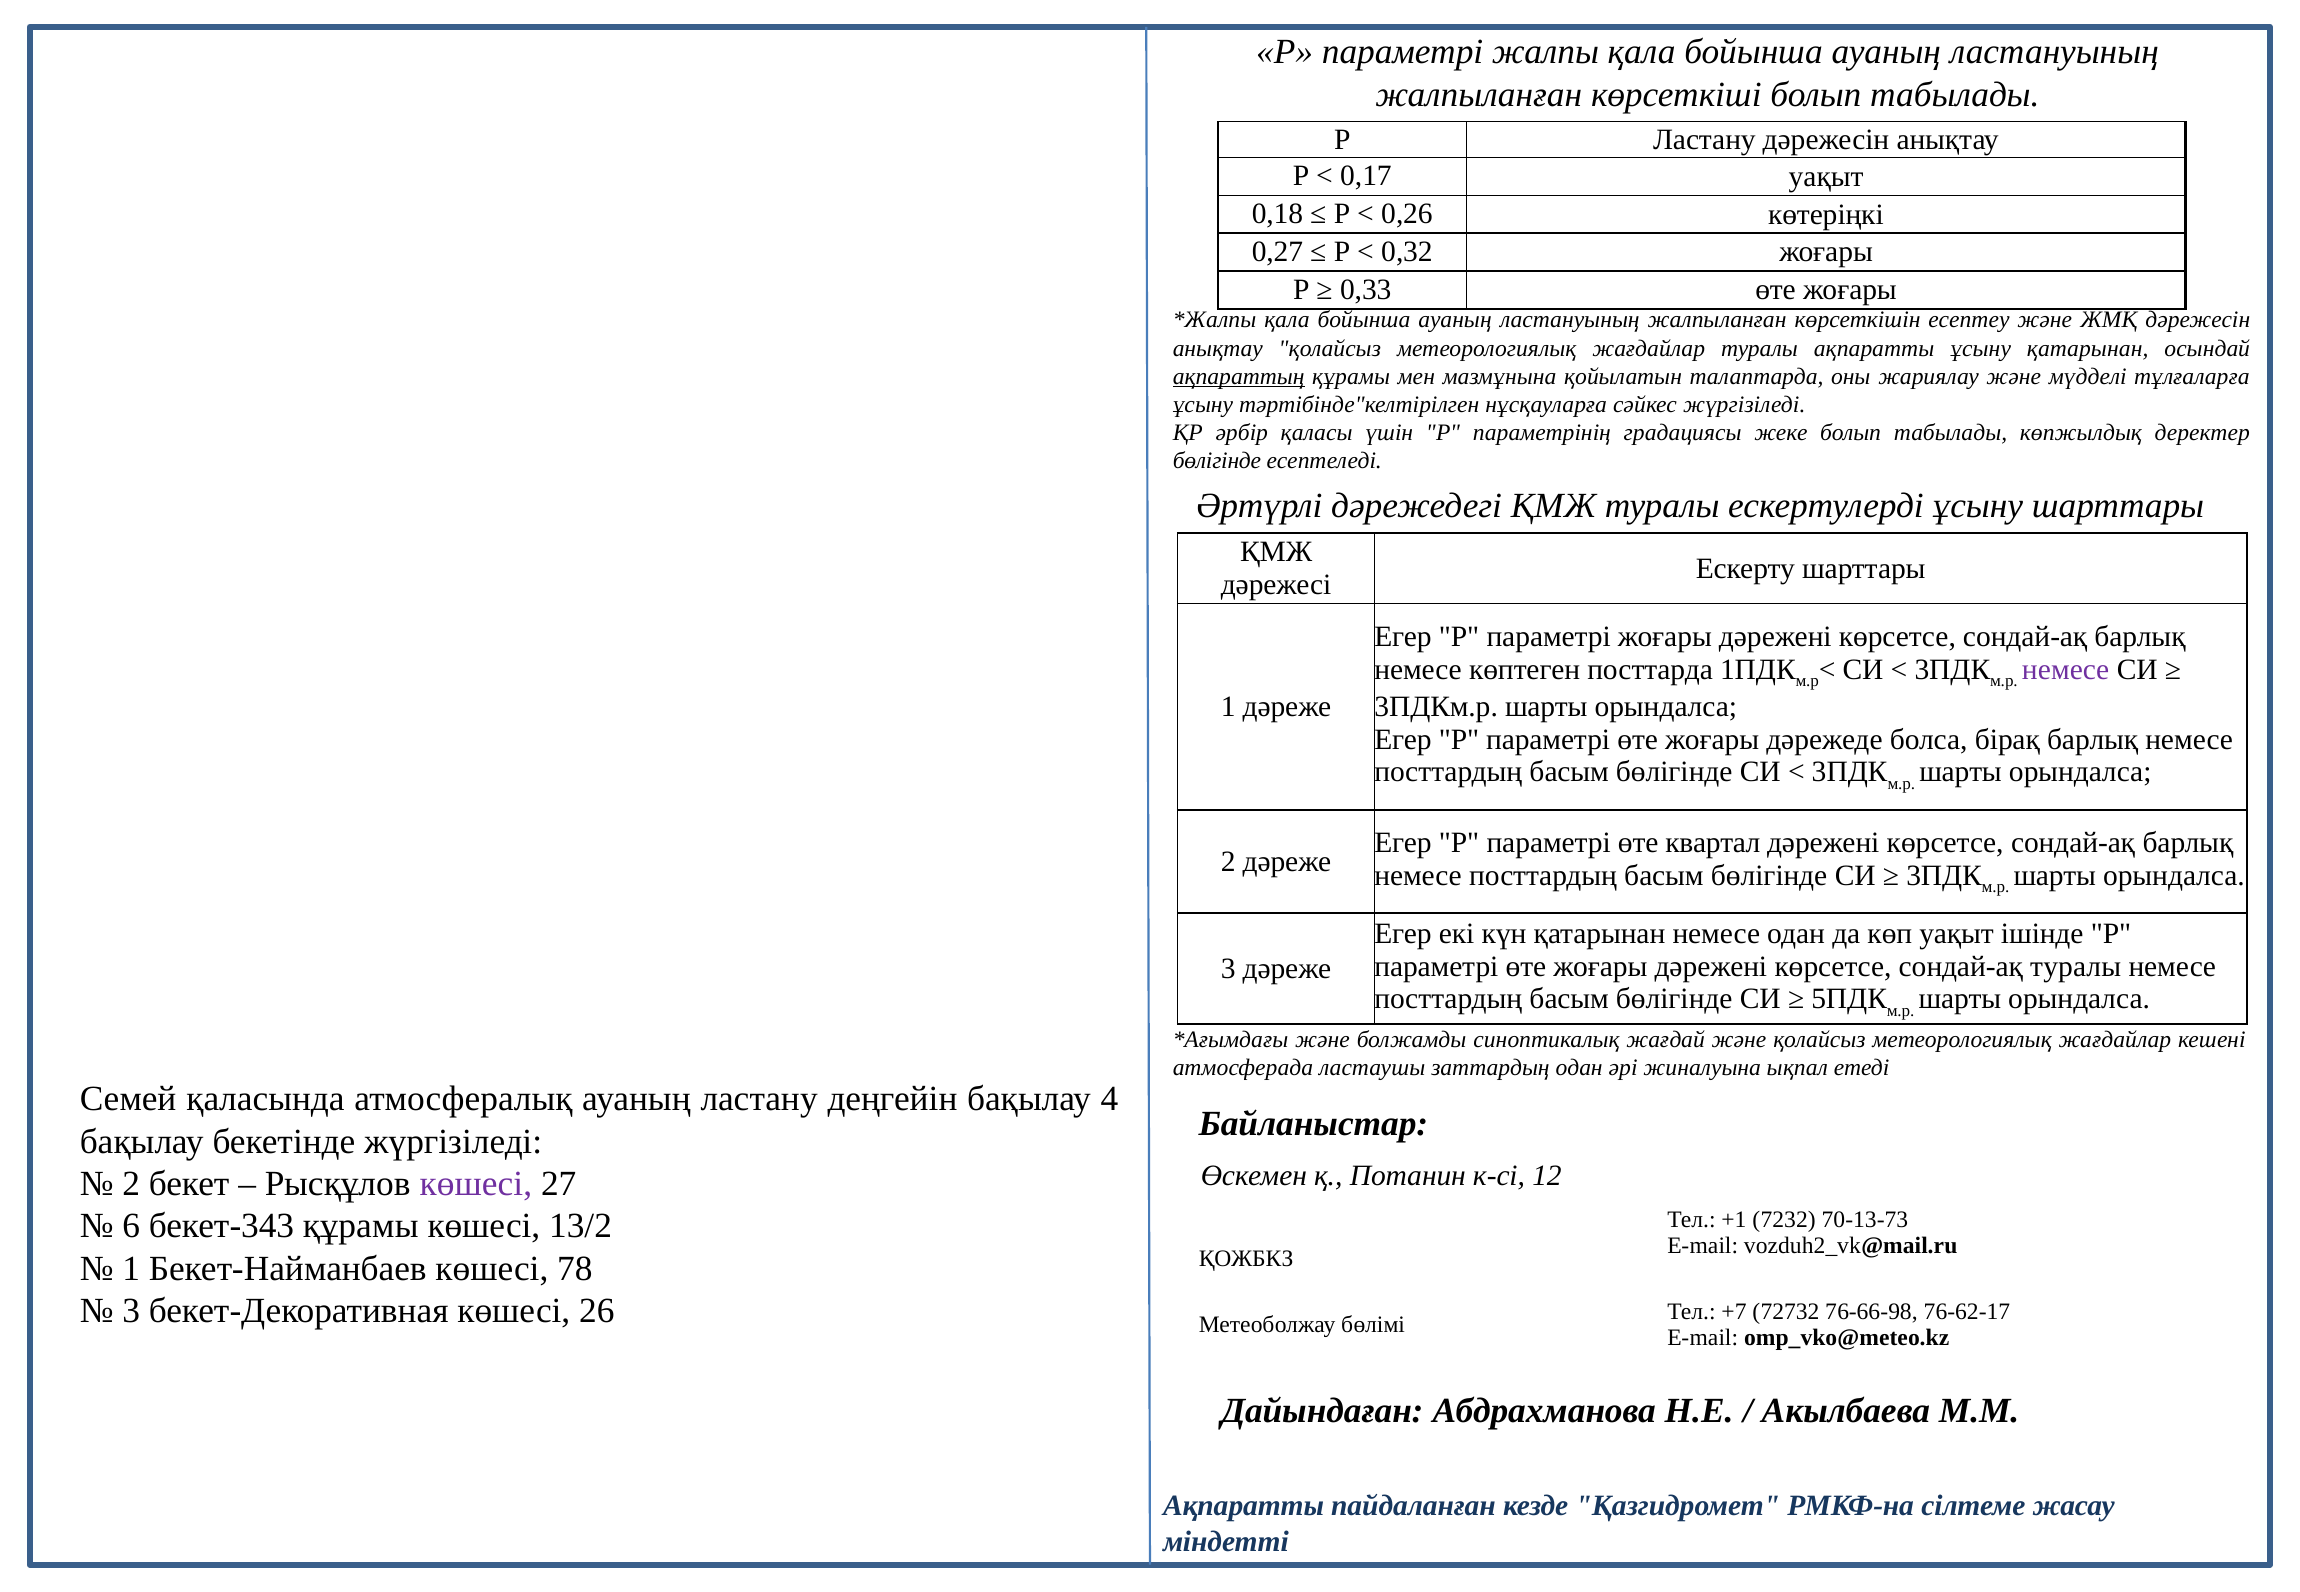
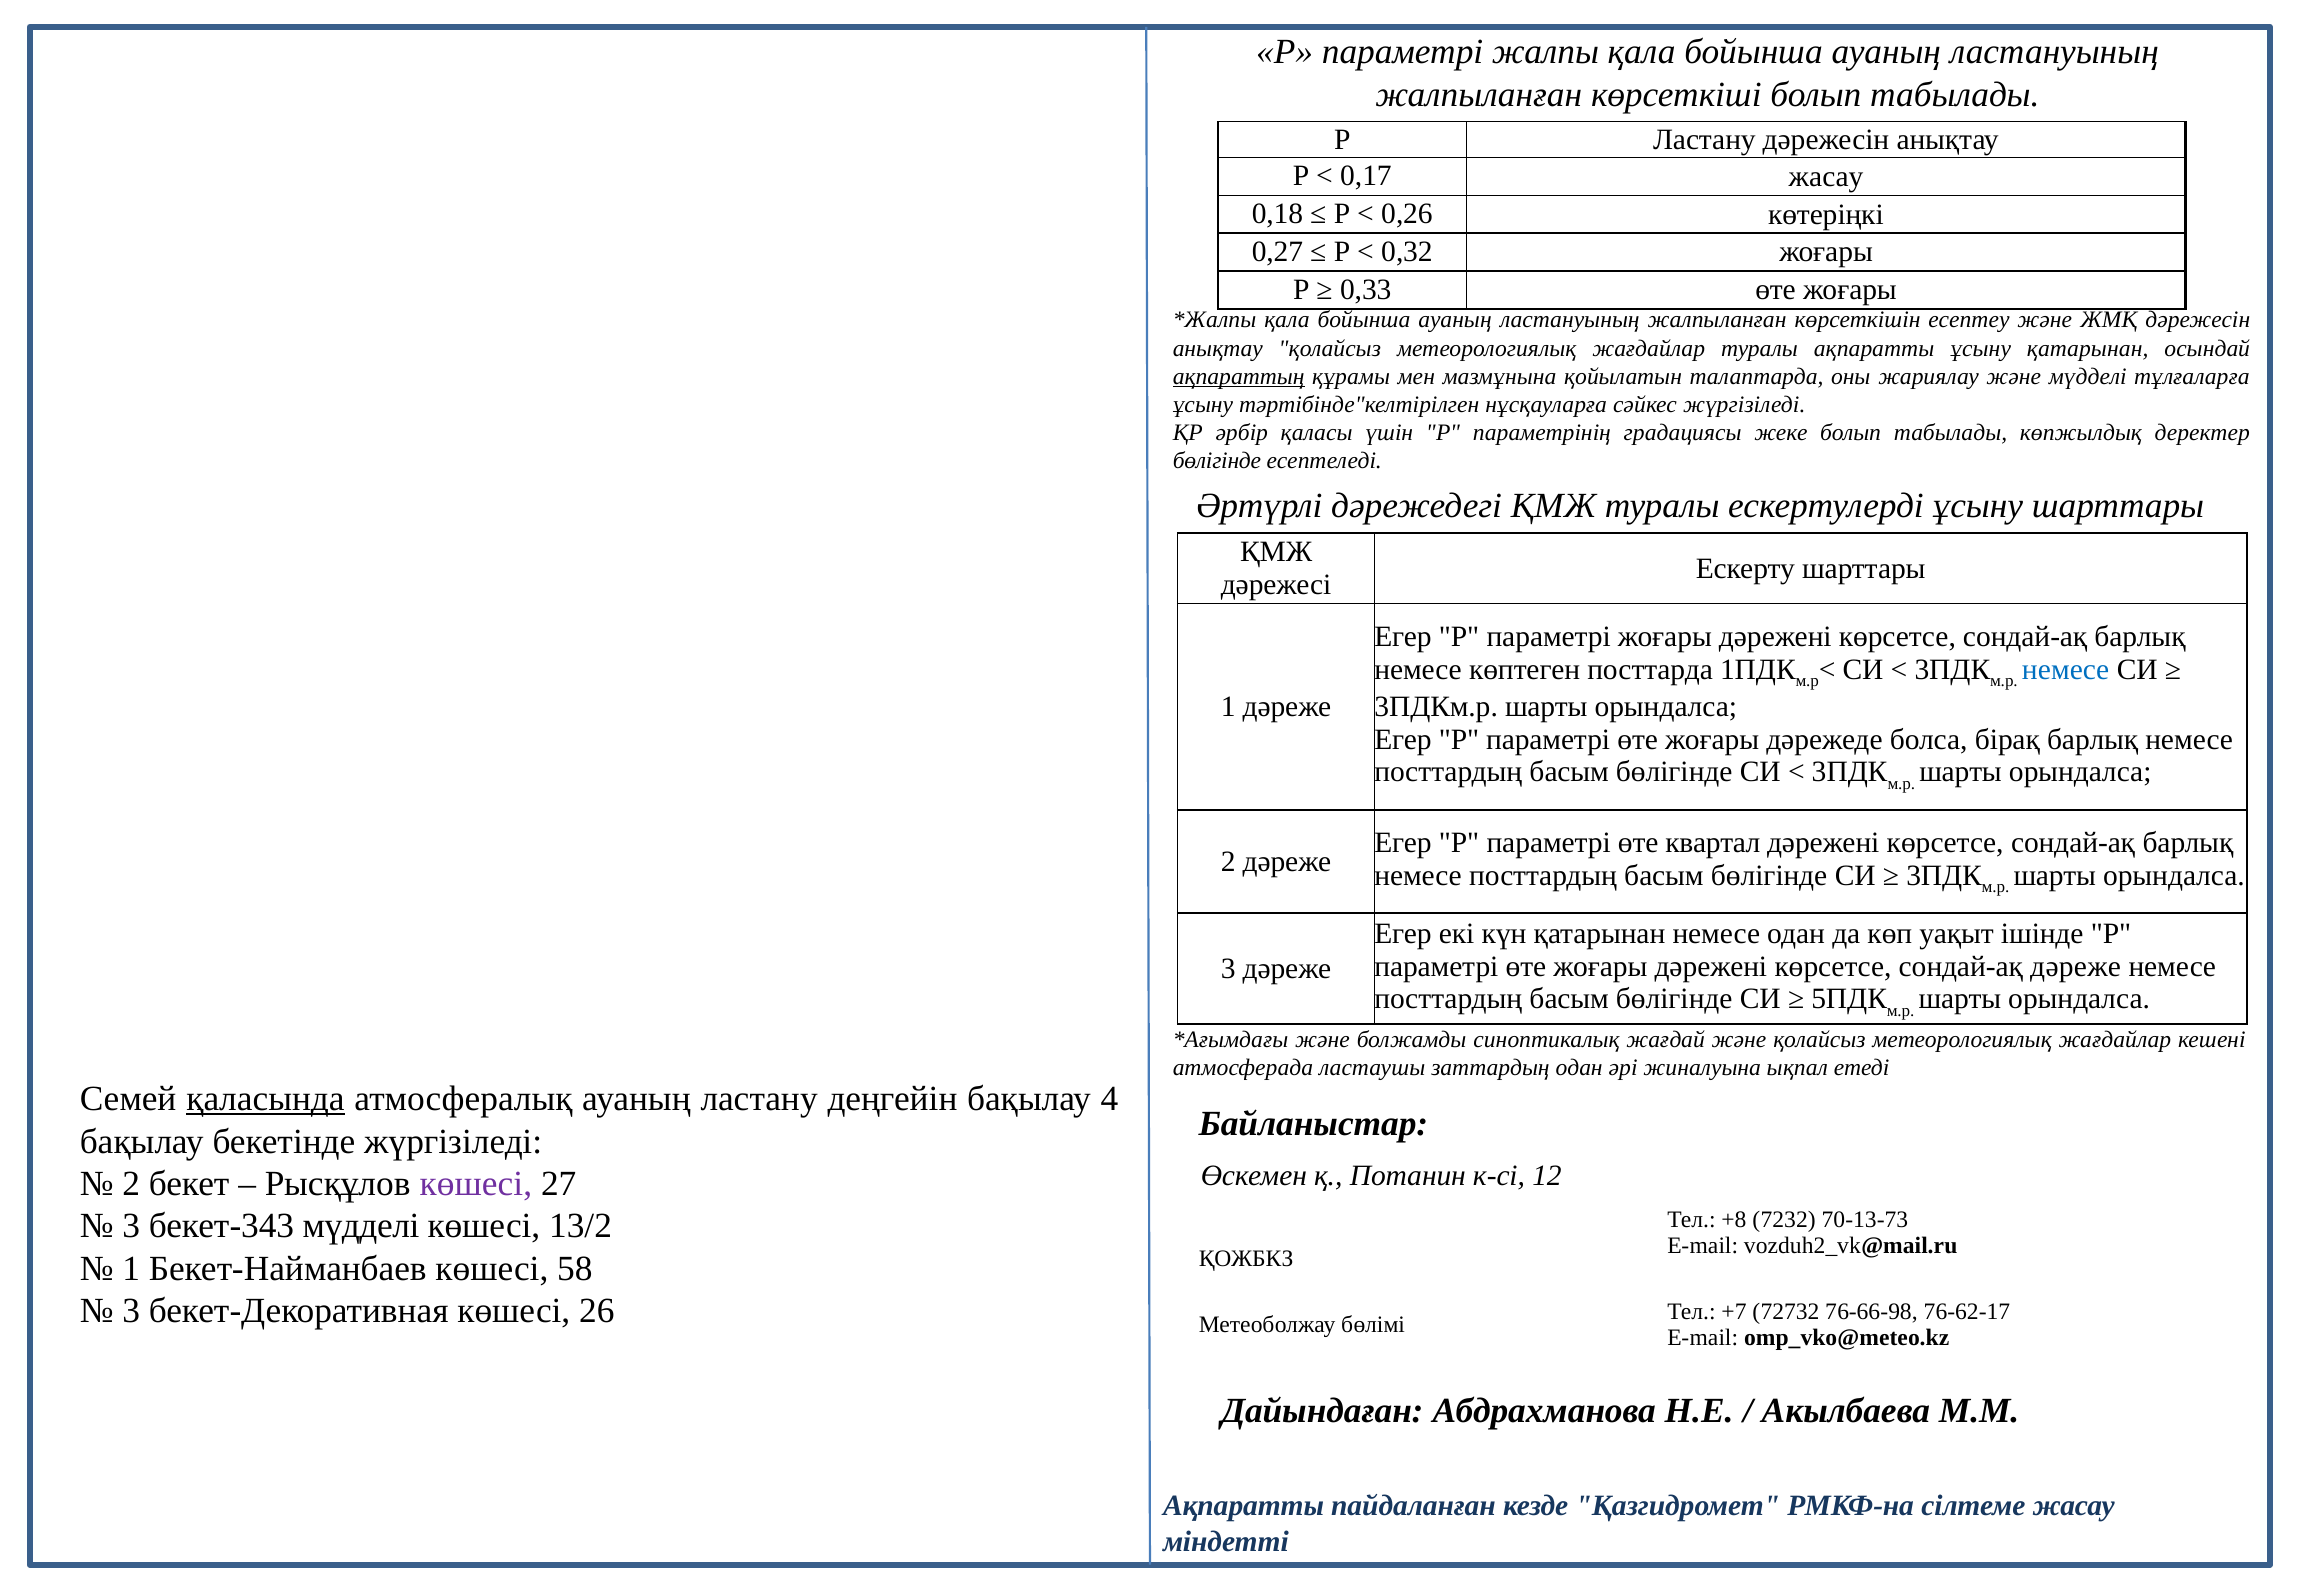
0,17 уақыт: уақыт -> жасау
немесе at (2066, 670) colour: purple -> blue
сондай-ақ туралы: туралы -> дәреже
қаласында underline: none -> present
+1: +1 -> +8
6 at (131, 1227): 6 -> 3
бекет-343 құрамы: құрамы -> мүдделі
78: 78 -> 58
